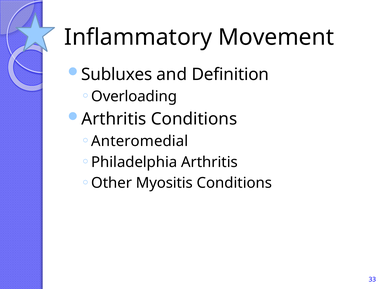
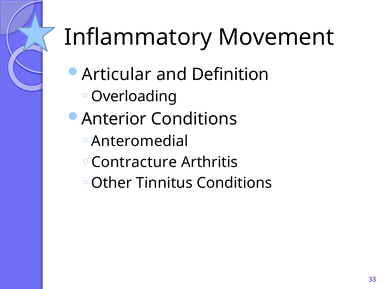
Subluxes: Subluxes -> Articular
Arthritis at (114, 119): Arthritis -> Anterior
Philadelphia: Philadelphia -> Contracture
Myositis: Myositis -> Tinnitus
